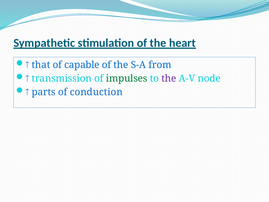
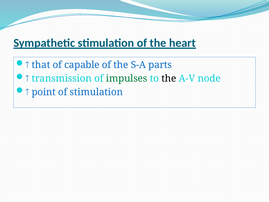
from: from -> parts
the at (169, 78) colour: purple -> black
parts: parts -> point
of conduction: conduction -> stimulation
